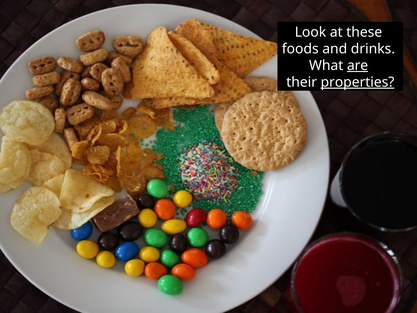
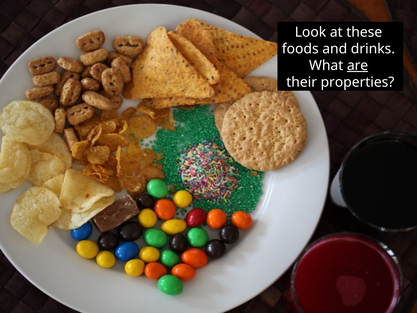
properties underline: present -> none
